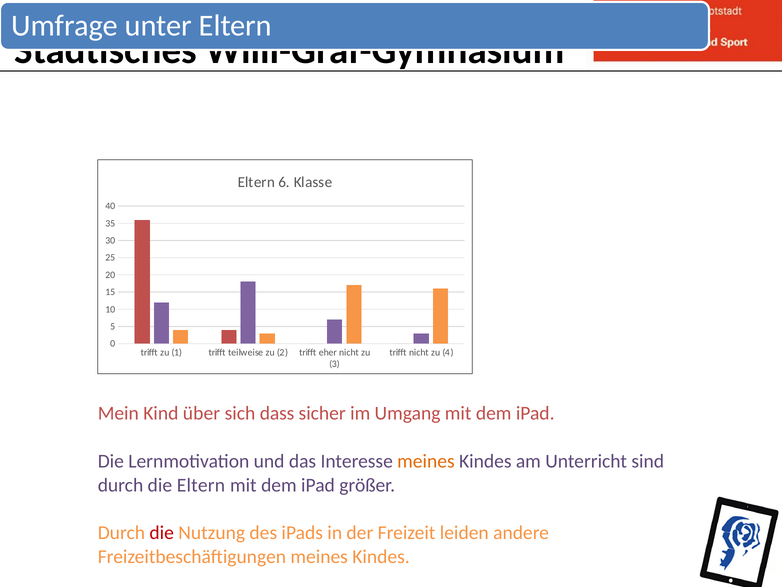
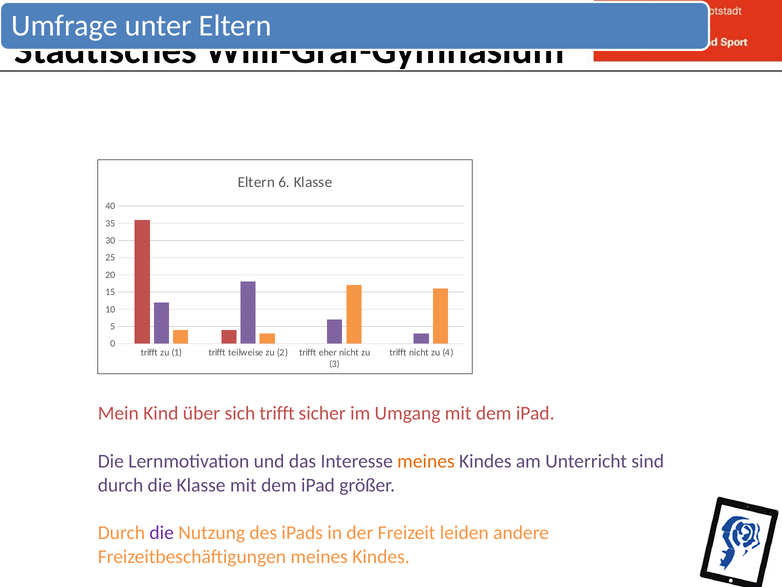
sich dass: dass -> trifft
die Eltern: Eltern -> Klasse
die at (162, 532) colour: red -> purple
